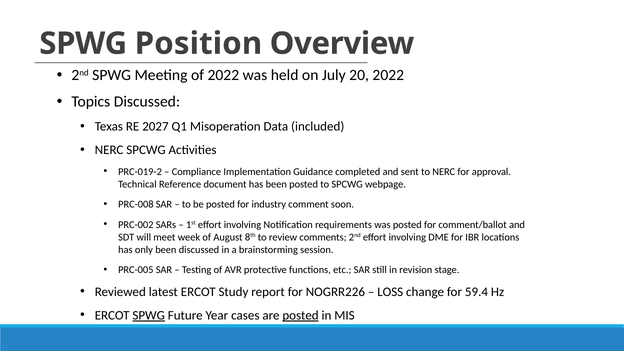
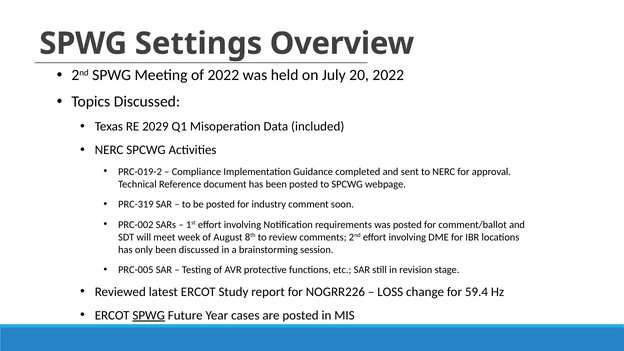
Position: Position -> Settings
2027: 2027 -> 2029
PRC-008: PRC-008 -> PRC-319
posted at (301, 315) underline: present -> none
